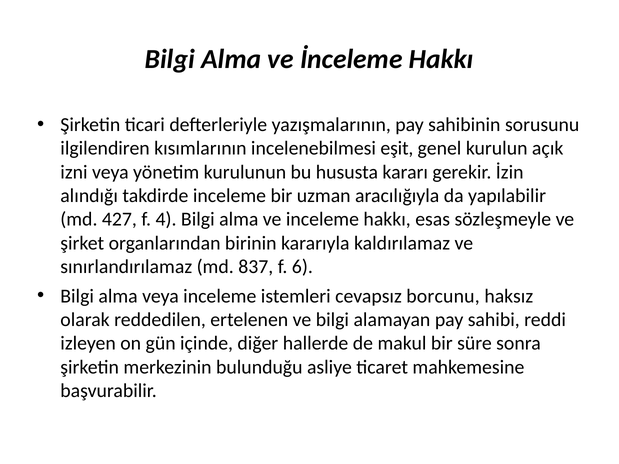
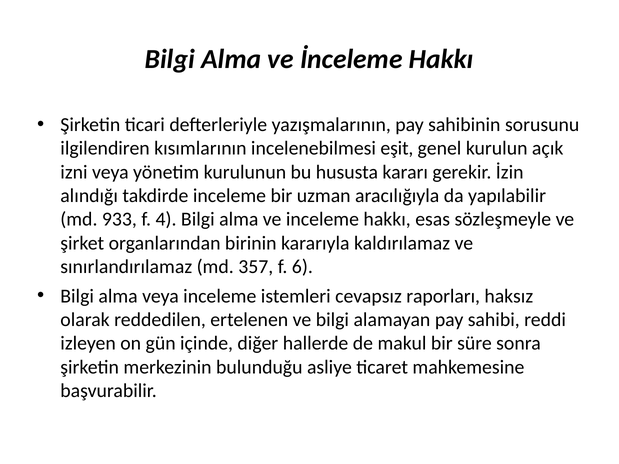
427: 427 -> 933
837: 837 -> 357
borcunu: borcunu -> raporları
